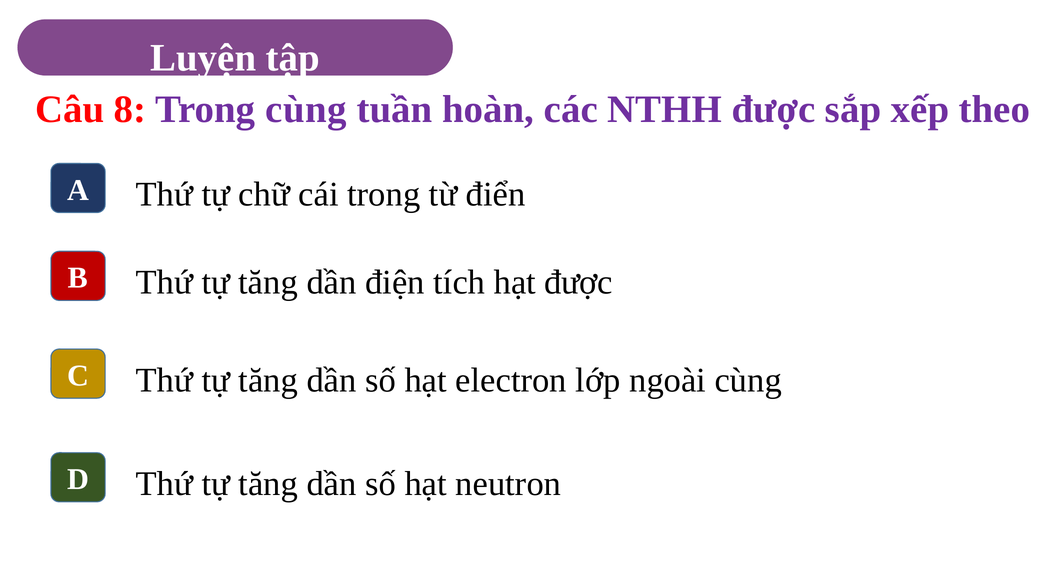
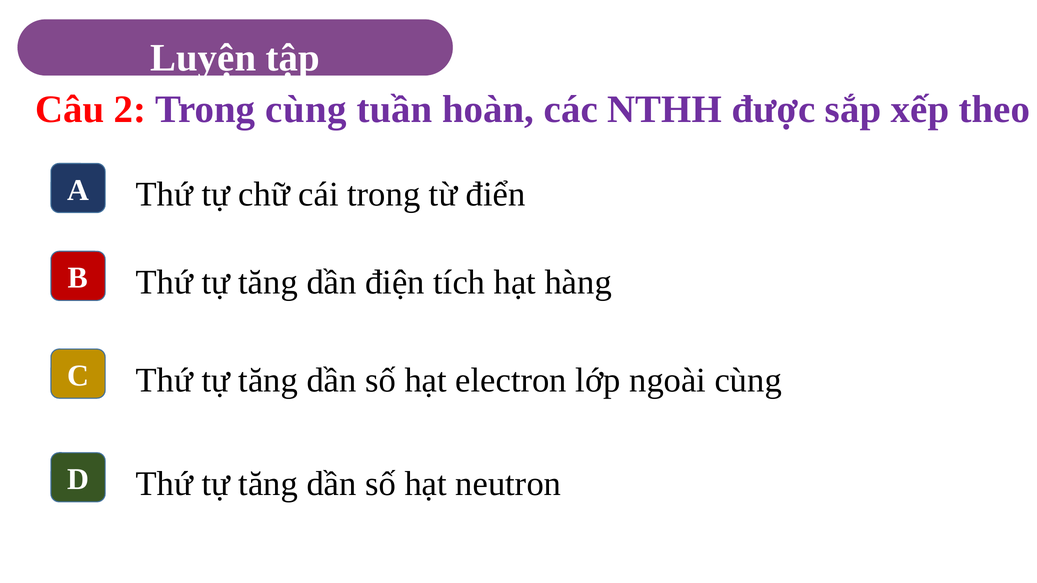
8: 8 -> 2
hạt được: được -> hàng
